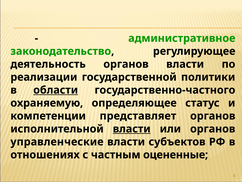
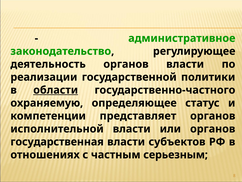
власти at (132, 129) underline: present -> none
управленческие: управленческие -> государственная
оцененные: оцененные -> серьезным
